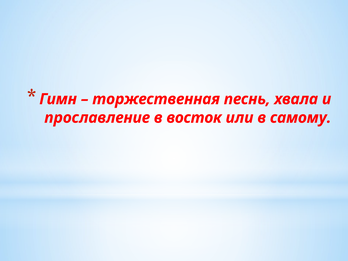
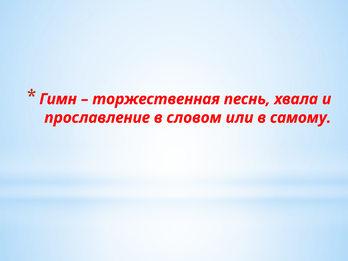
восток: восток -> словом
